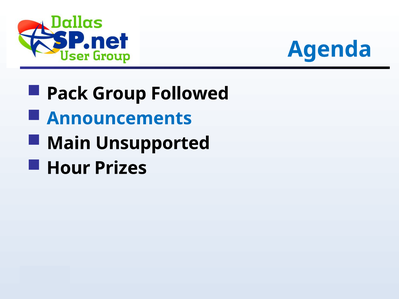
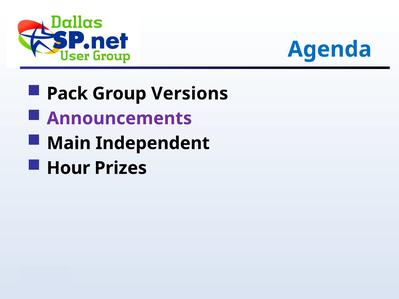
Followed: Followed -> Versions
Announcements colour: blue -> purple
Unsupported: Unsupported -> Independent
